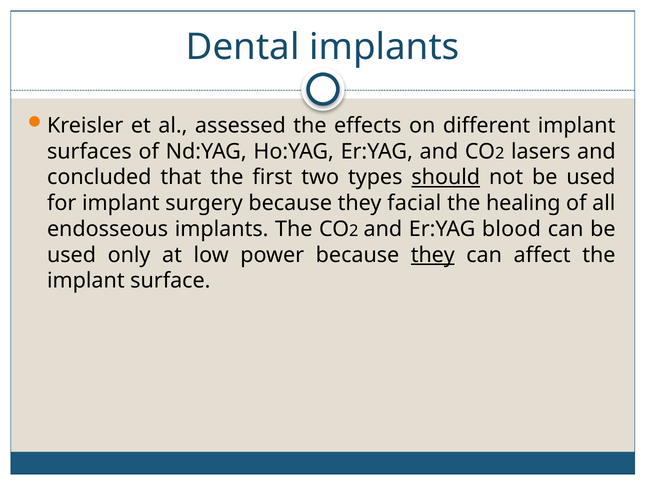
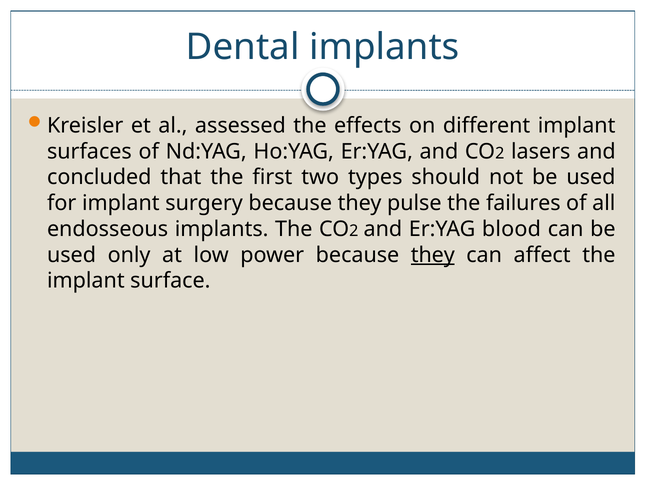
should underline: present -> none
facial: facial -> pulse
healing: healing -> failures
